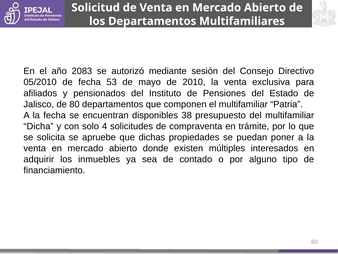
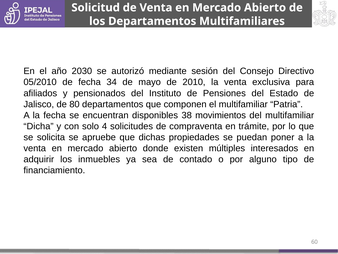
2083: 2083 -> 2030
53: 53 -> 34
presupuesto: presupuesto -> movimientos
